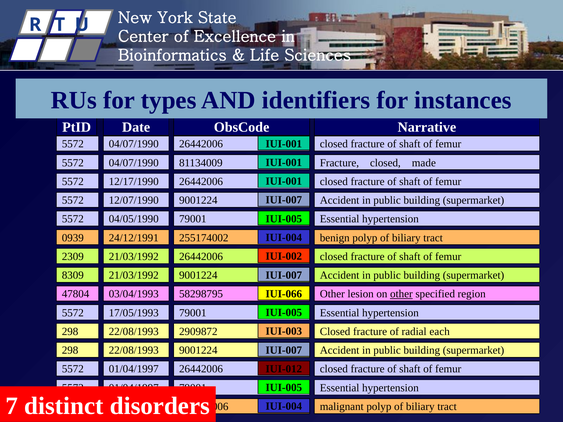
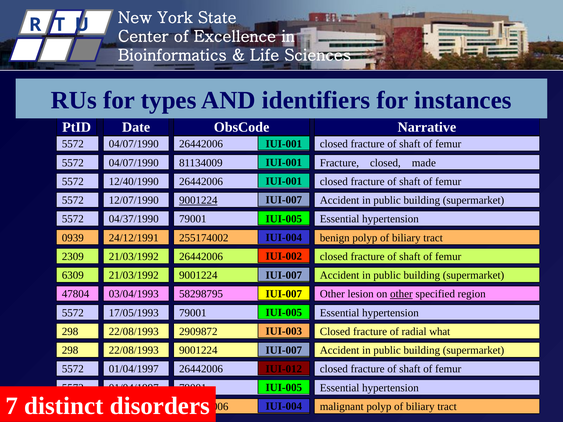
12/17/1990: 12/17/1990 -> 12/40/1990
9001224 at (198, 200) underline: none -> present
04/05/1990: 04/05/1990 -> 04/37/1990
8309: 8309 -> 6309
IUI-066 at (284, 294): IUI-066 -> IUI-007
each: each -> what
